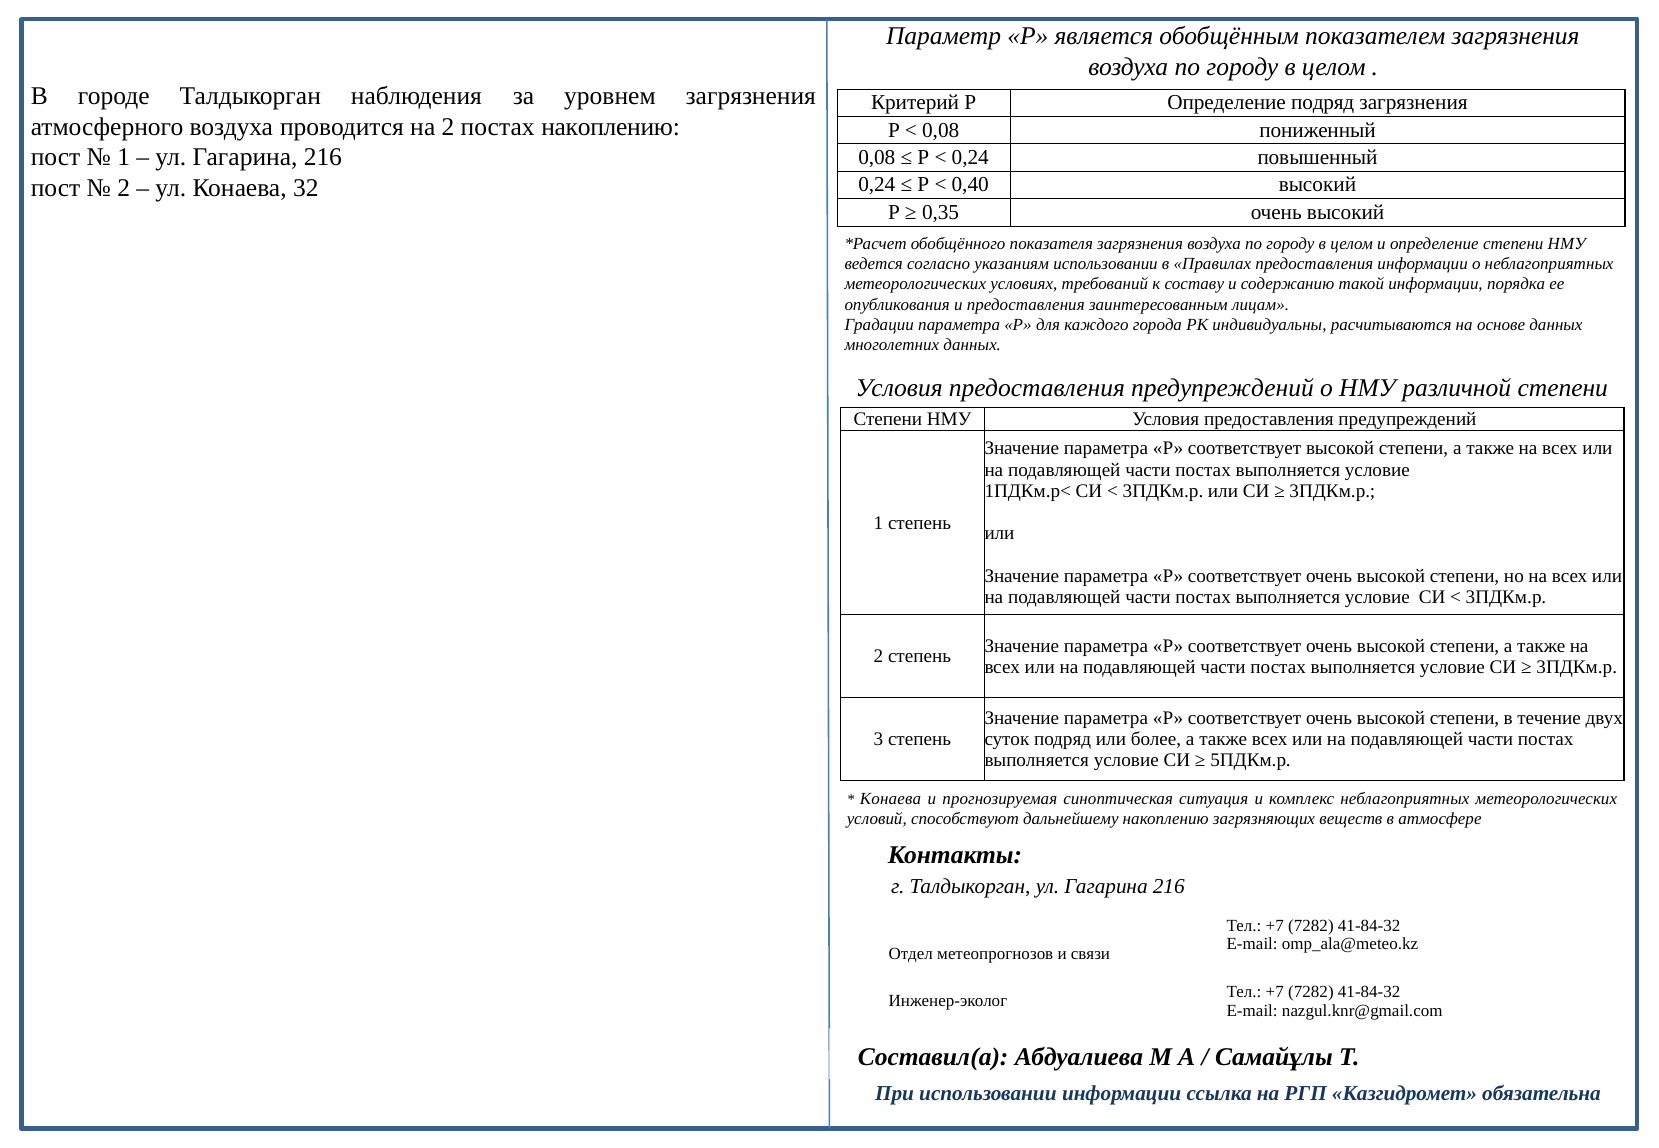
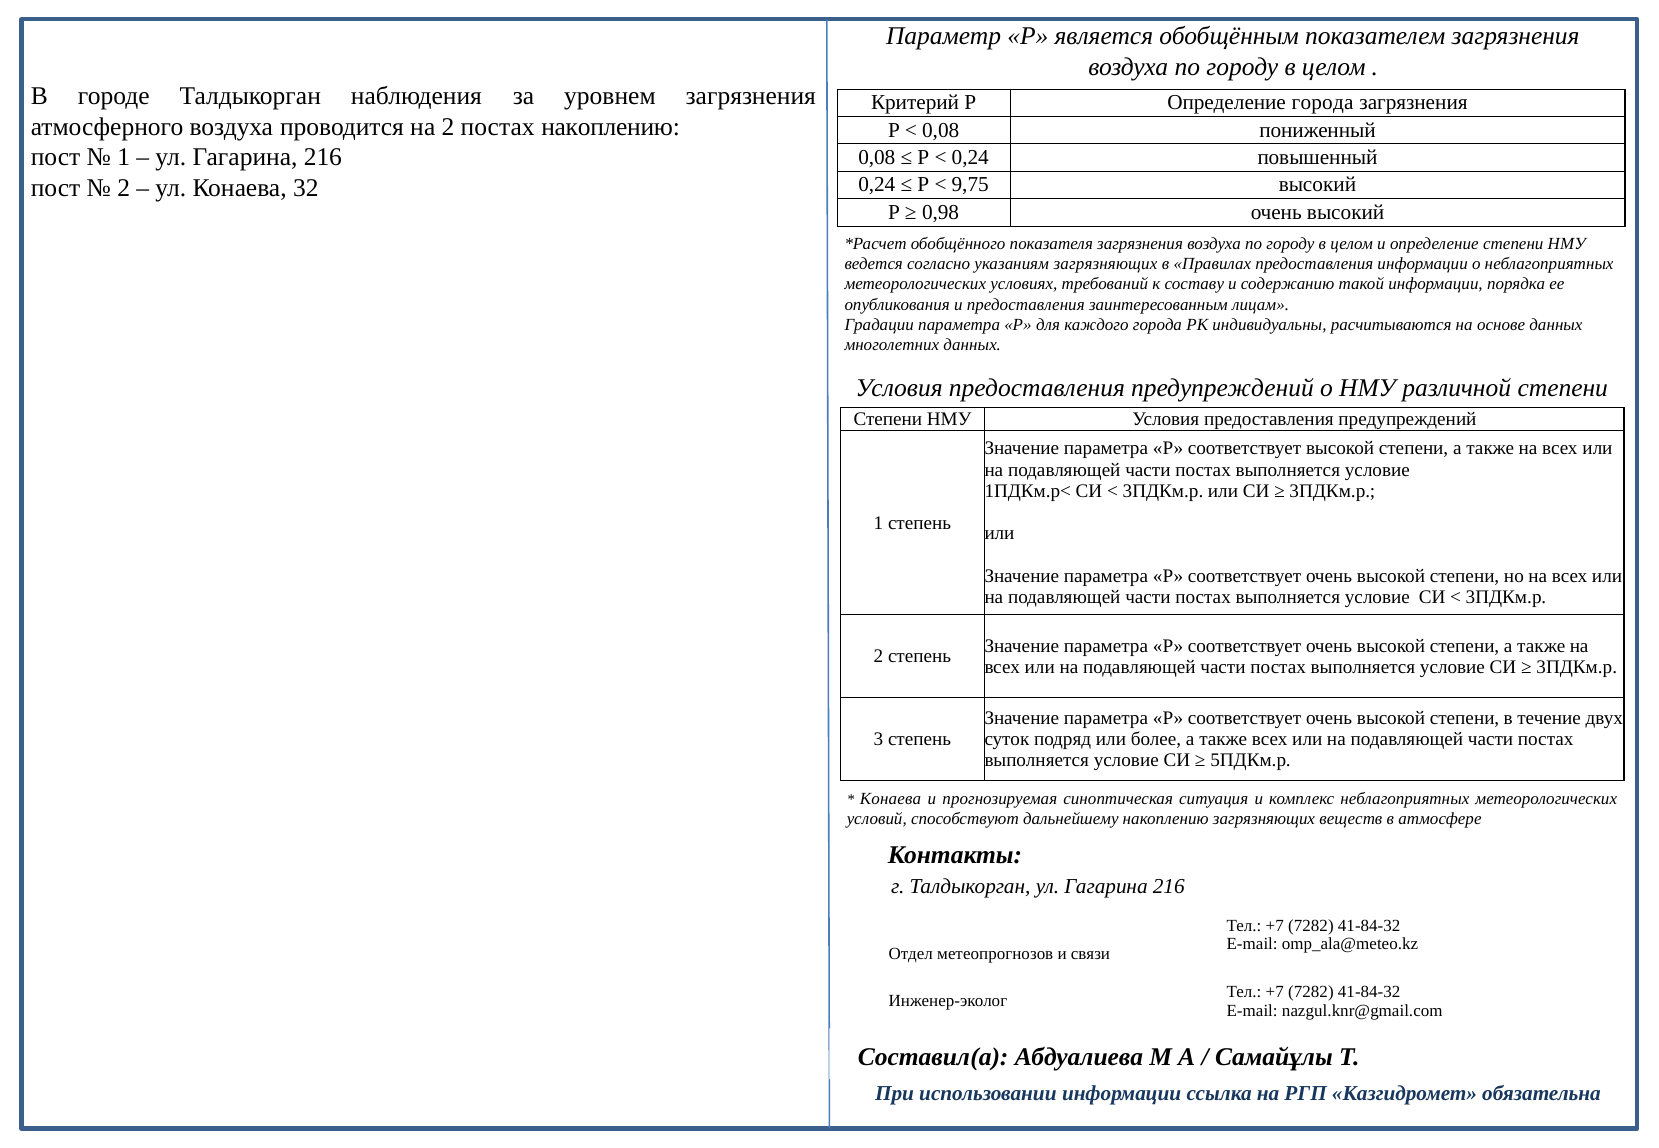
Определение подряд: подряд -> города
0,40: 0,40 -> 9,75
0,35: 0,35 -> 0,98
указаниям использовании: использовании -> загрязняющих
